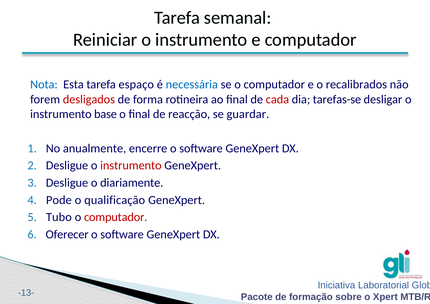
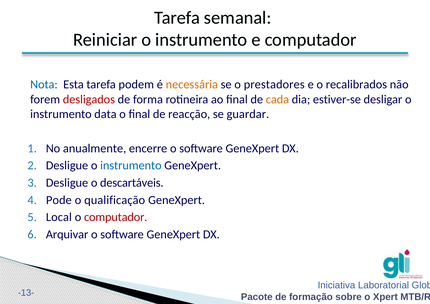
espaço: espaço -> podem
necessária colour: blue -> orange
se o computador: computador -> prestadores
cada colour: red -> orange
tarefas-se: tarefas-se -> estiver-se
base: base -> data
instrumento at (131, 165) colour: red -> blue
diariamente: diariamente -> descartáveis
Tubo: Tubo -> Local
Oferecer: Oferecer -> Arquivar
